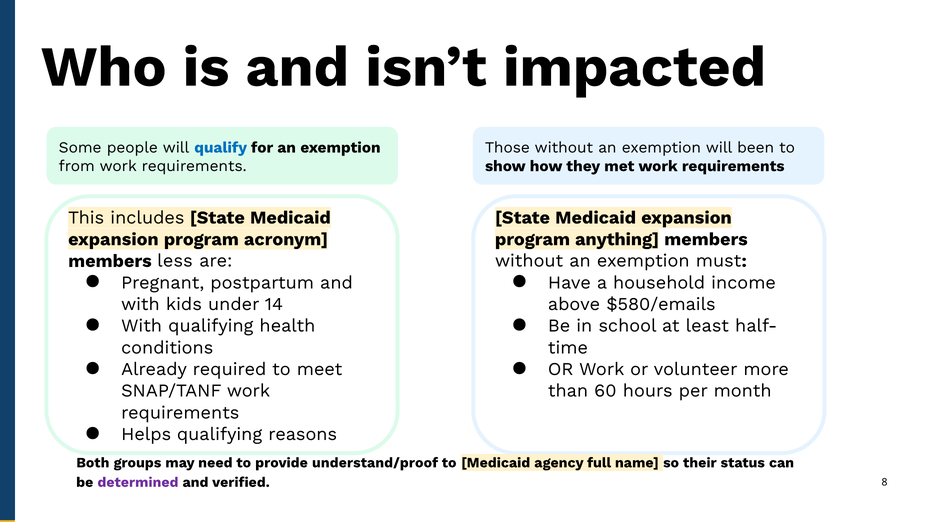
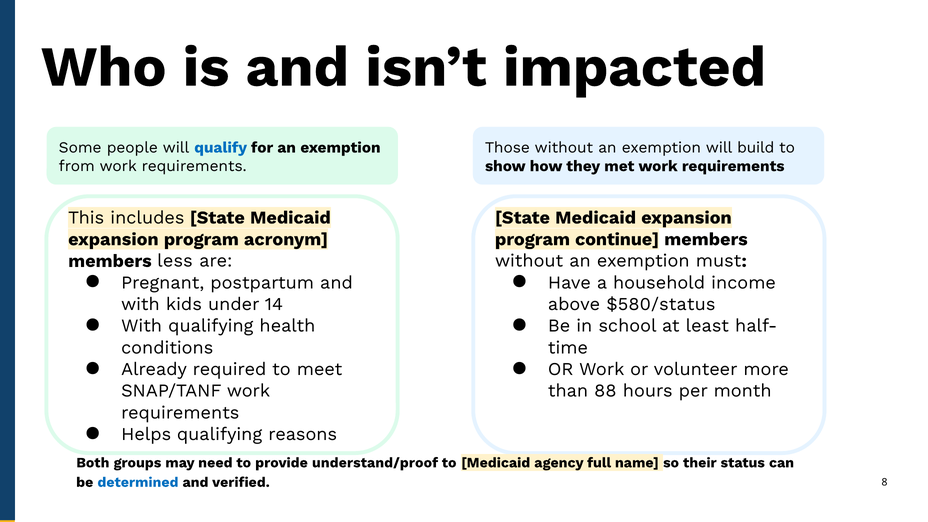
been: been -> build
anything: anything -> continue
$580/emails: $580/emails -> $580/status
60: 60 -> 88
determined colour: purple -> blue
